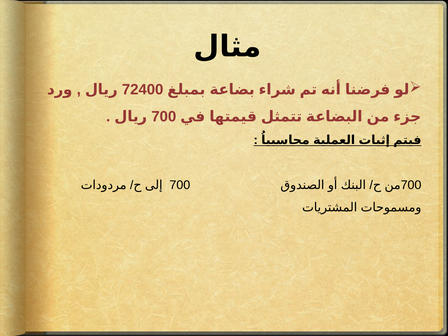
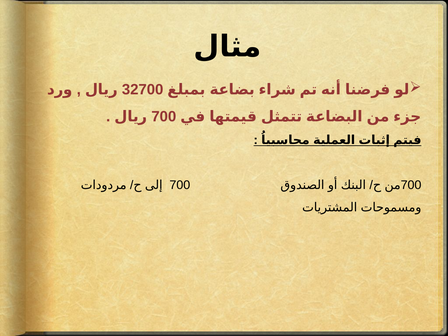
72400: 72400 -> 32700
